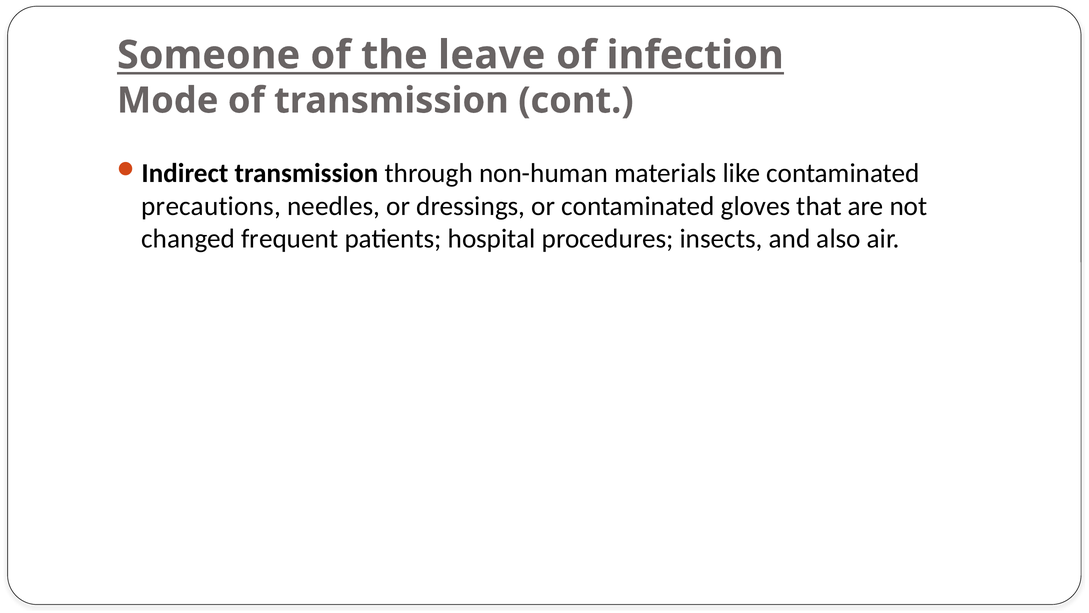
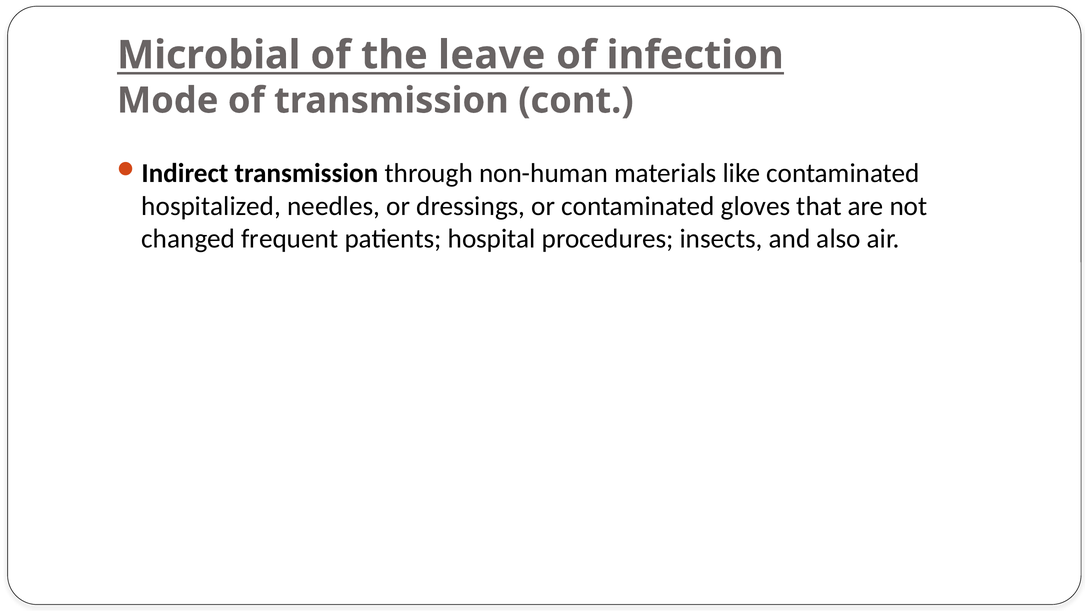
Someone: Someone -> Microbial
precautions: precautions -> hospitalized
